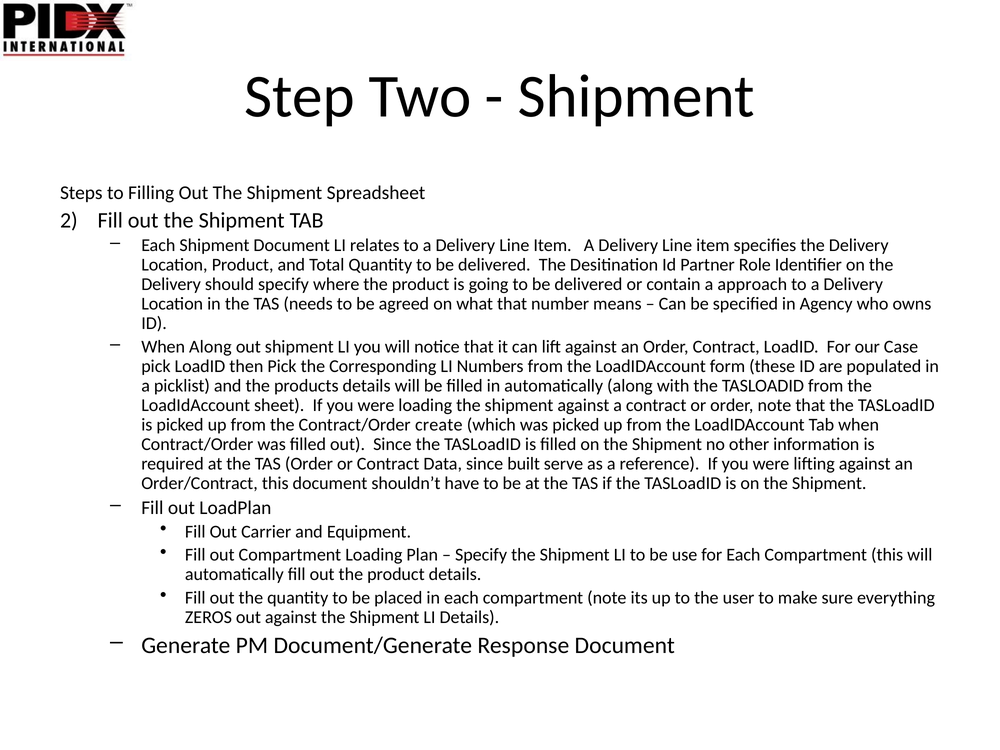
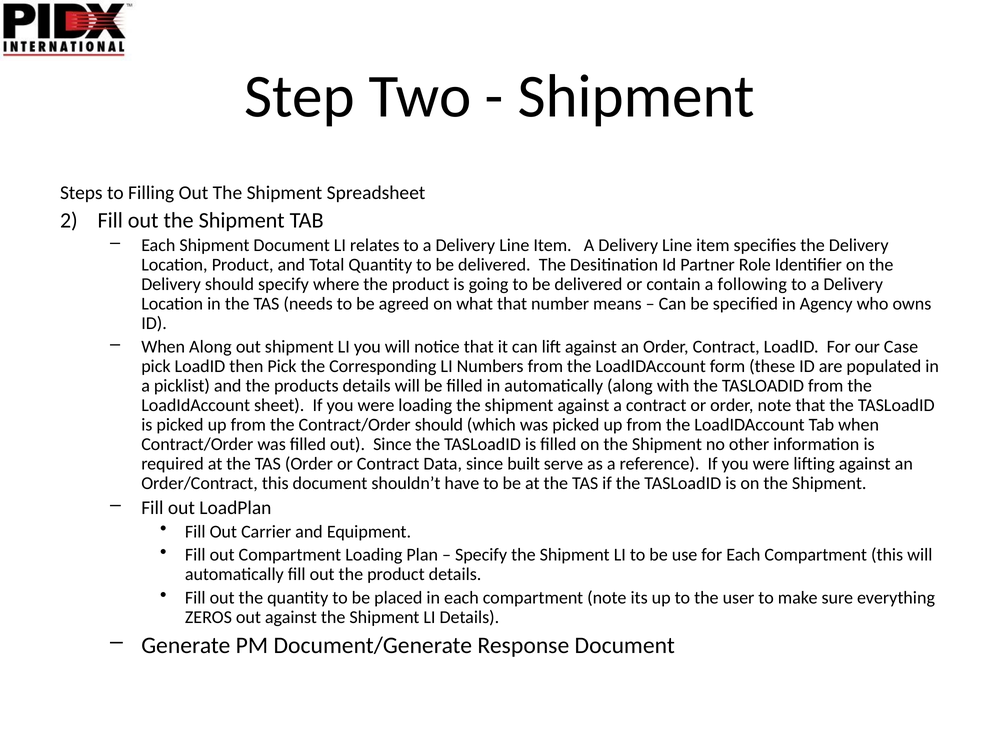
approach: approach -> following
Contract/Order create: create -> should
